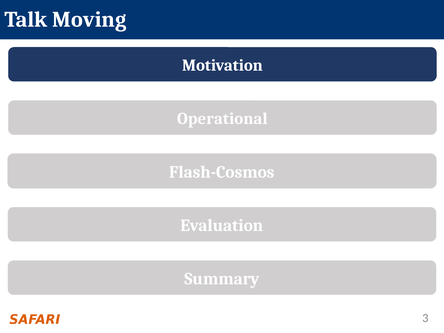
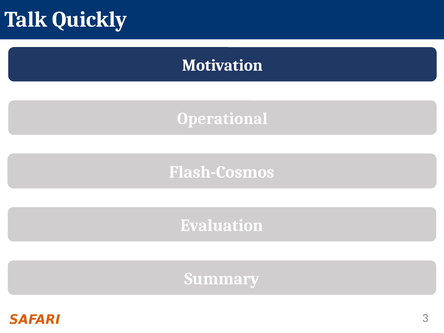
Moving: Moving -> Quickly
